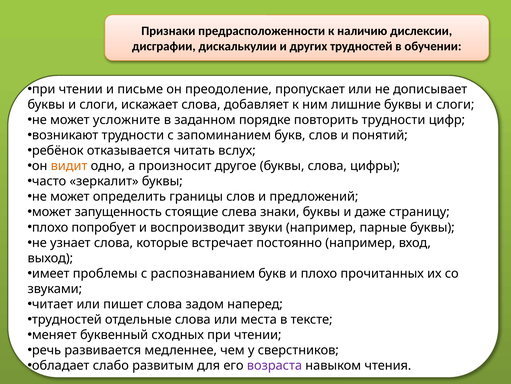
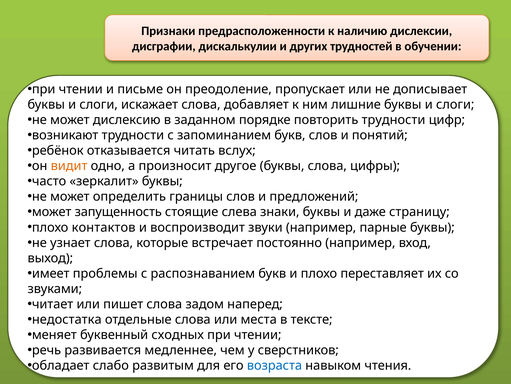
усложните: усложните -> дислексию
попробует: попробует -> контактов
прочитанных: прочитанных -> переставляет
трудностей at (67, 319): трудностей -> недостатка
возраста colour: purple -> blue
